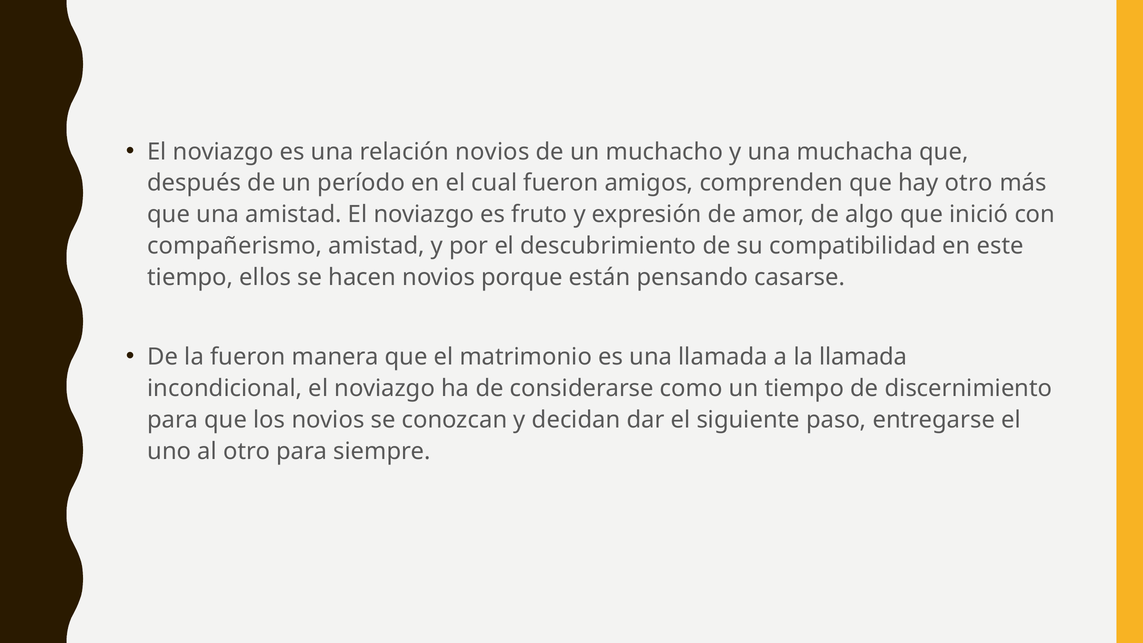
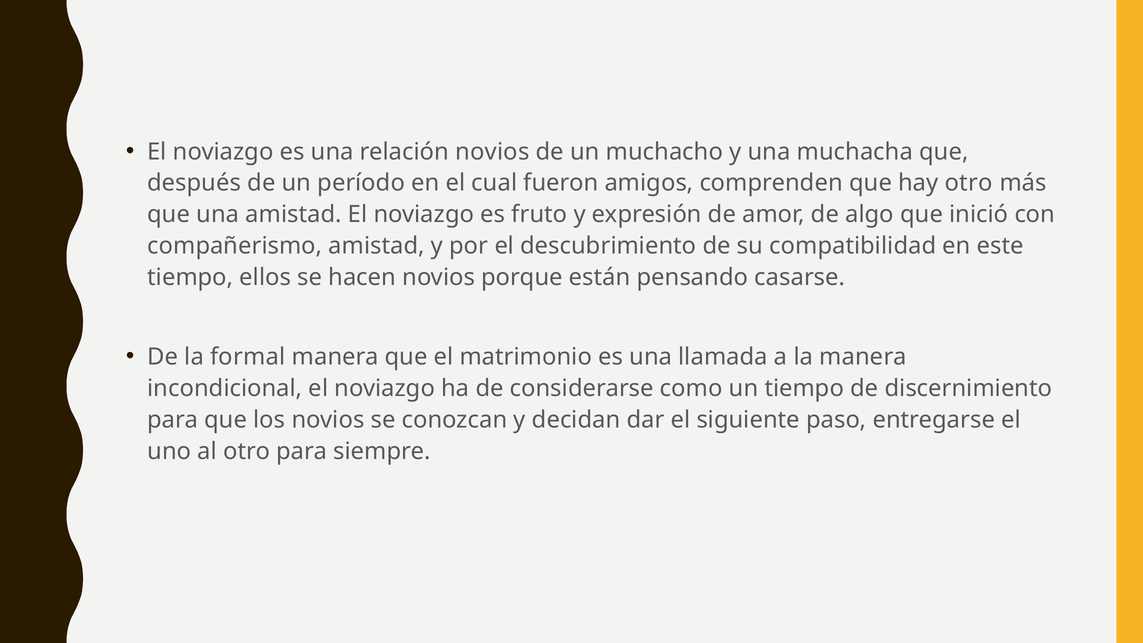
la fueron: fueron -> formal
la llamada: llamada -> manera
